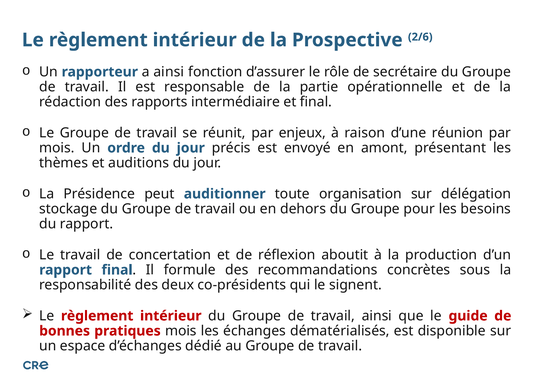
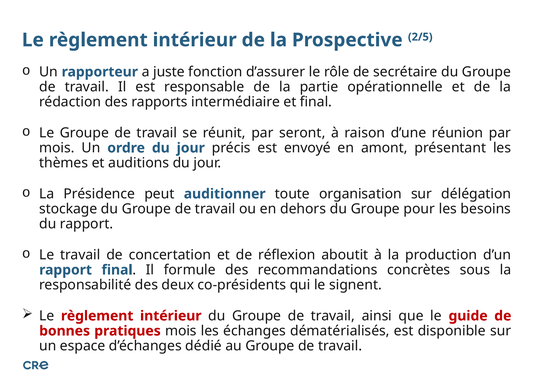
2/6: 2/6 -> 2/5
a ainsi: ainsi -> juste
enjeux: enjeux -> seront
